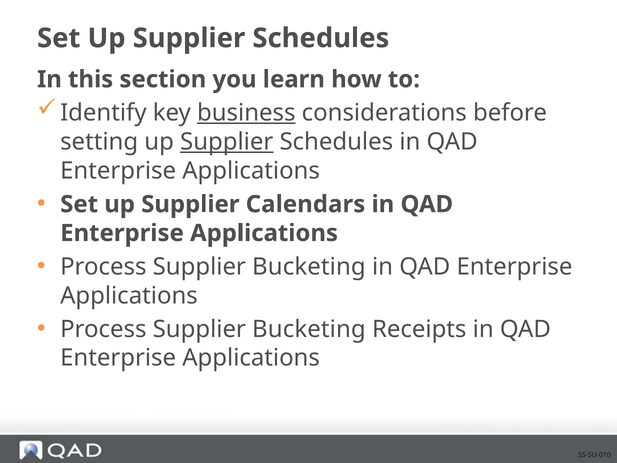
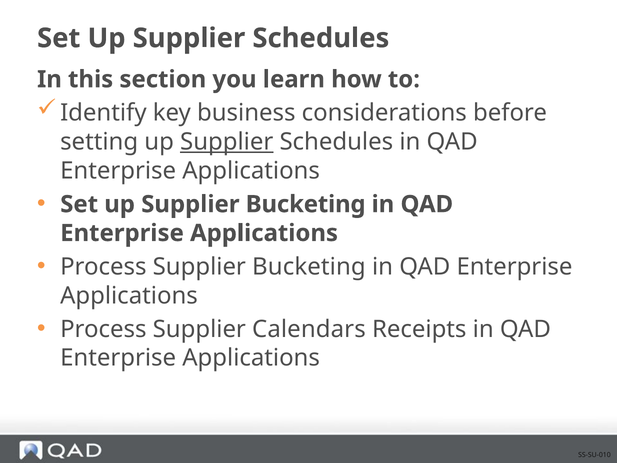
business underline: present -> none
up Supplier Calendars: Calendars -> Bucketing
Bucketing at (309, 329): Bucketing -> Calendars
